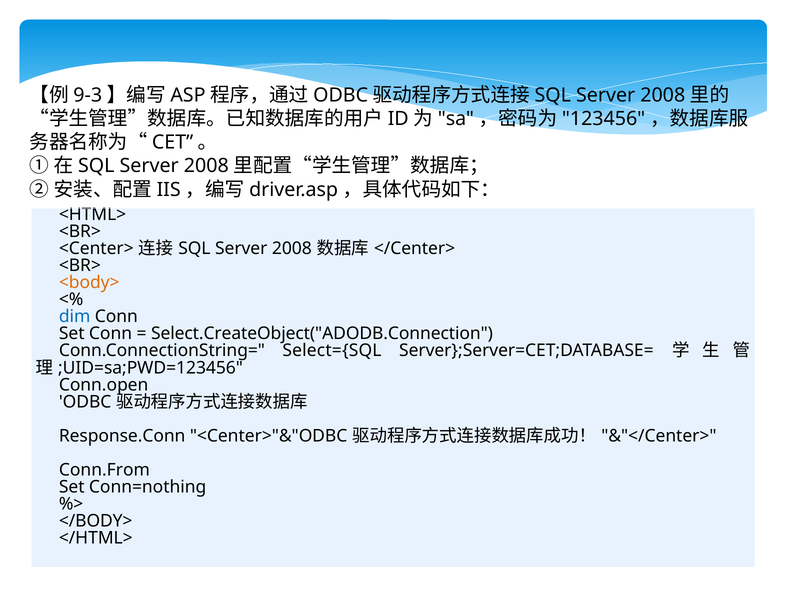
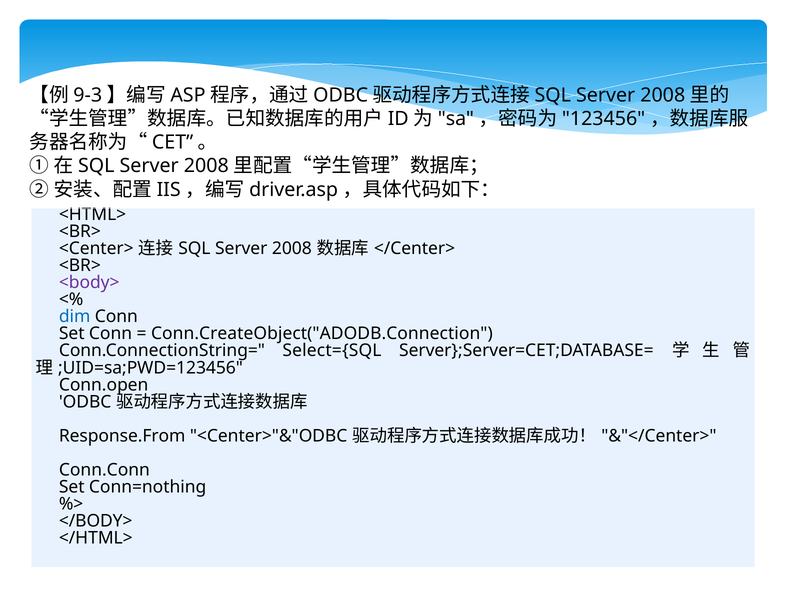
<body> colour: orange -> purple
Select.CreateObject("ADODB.Connection: Select.CreateObject("ADODB.Connection -> Conn.CreateObject("ADODB.Connection
Response.Conn: Response.Conn -> Response.From
Conn.From: Conn.From -> Conn.Conn
